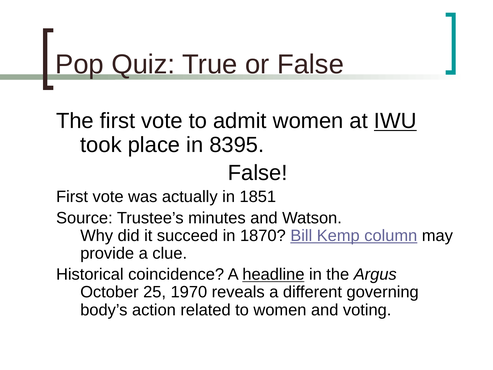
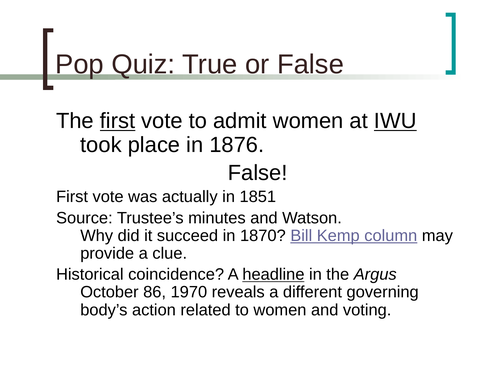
first at (118, 121) underline: none -> present
8395: 8395 -> 1876
25: 25 -> 86
